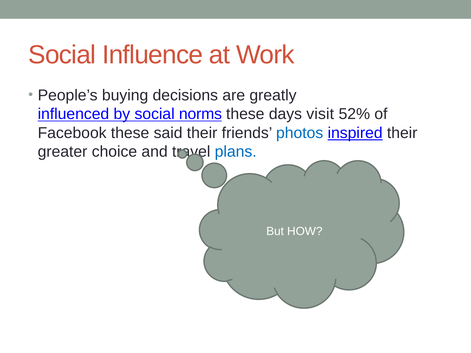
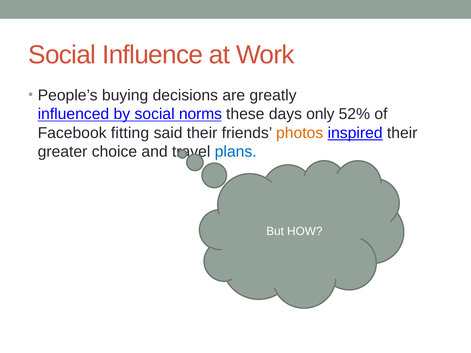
visit: visit -> only
Facebook these: these -> fitting
photos colour: blue -> orange
